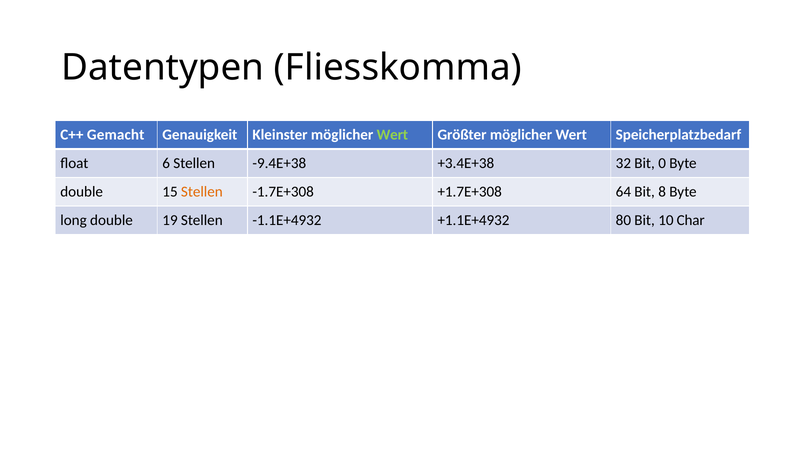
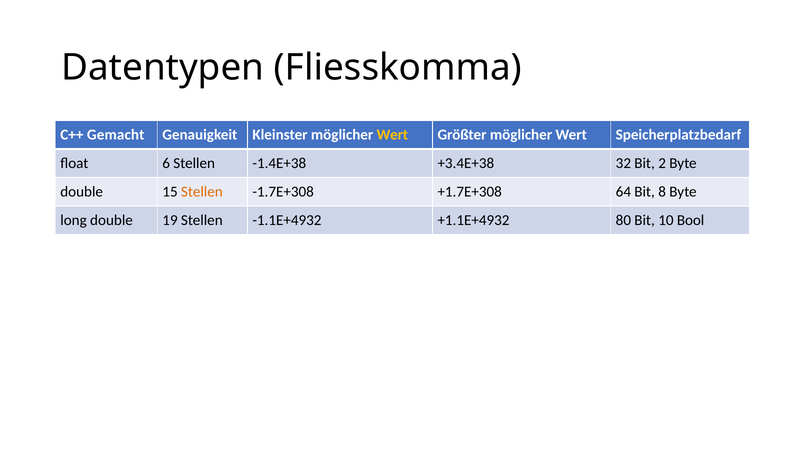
Wert at (392, 135) colour: light green -> yellow
-9.4E+38: -9.4E+38 -> -1.4E+38
0: 0 -> 2
Char: Char -> Bool
